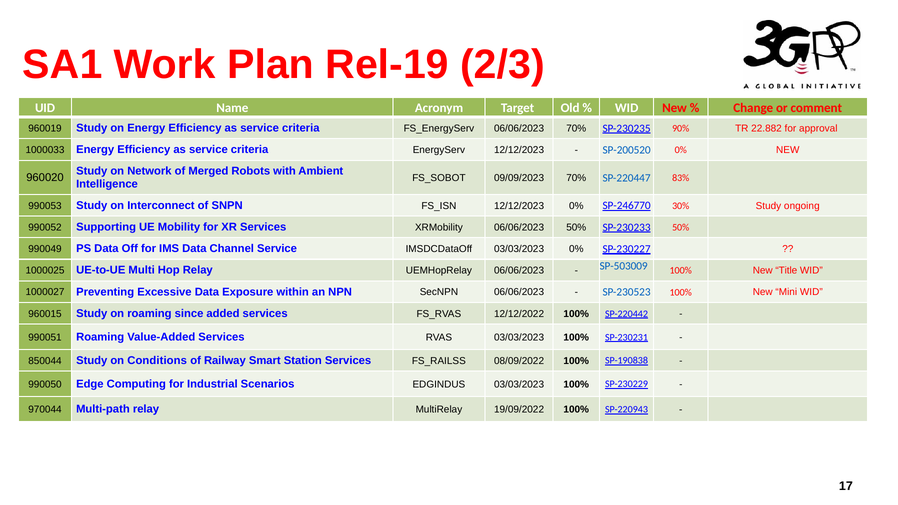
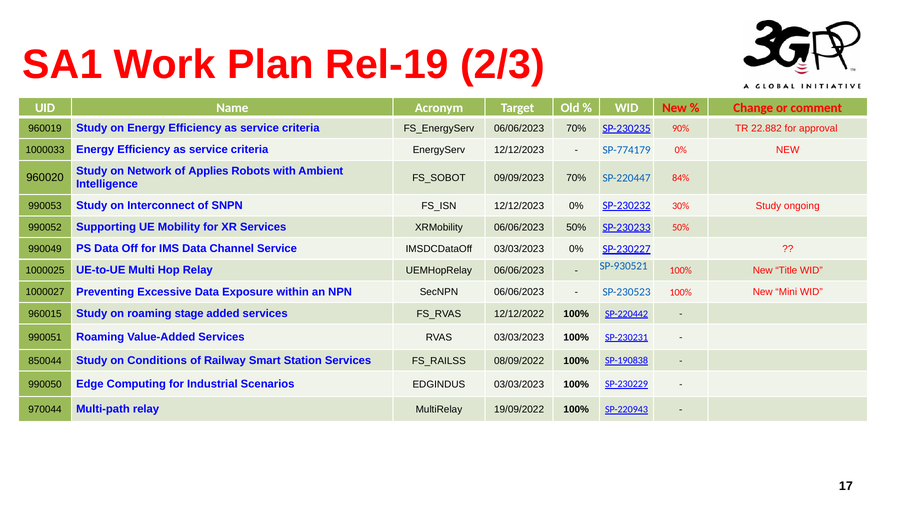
SP-200520: SP-200520 -> SP-774179
Merged: Merged -> Applies
83%: 83% -> 84%
SP-246770: SP-246770 -> SP-230232
SP-503009: SP-503009 -> SP-930521
since: since -> stage
